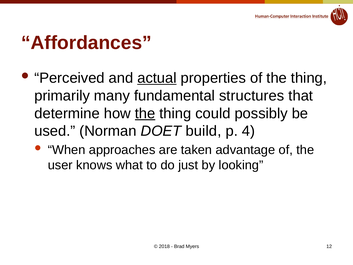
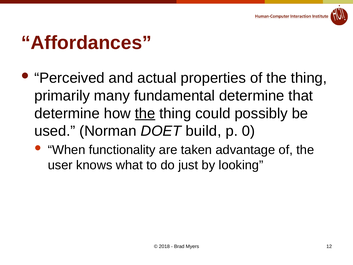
actual underline: present -> none
fundamental structures: structures -> determine
4: 4 -> 0
approaches: approaches -> functionality
